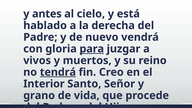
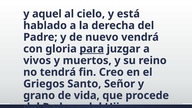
antes: antes -> aquel
tendrá underline: present -> none
Interior: Interior -> Griegos
